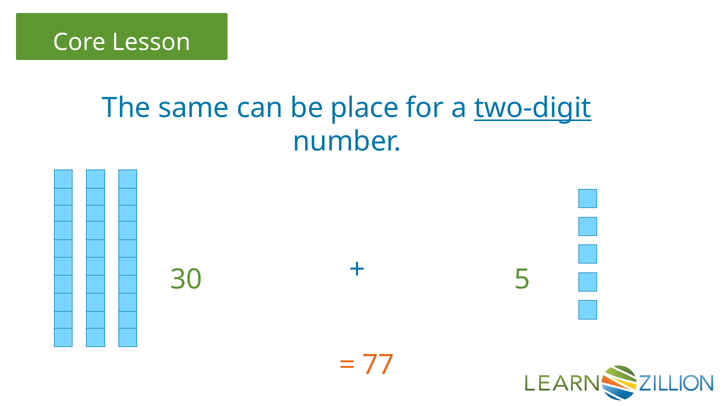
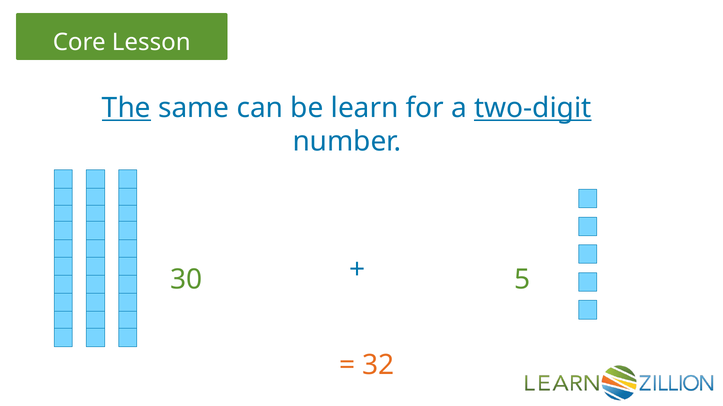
The underline: none -> present
place: place -> learn
77: 77 -> 32
